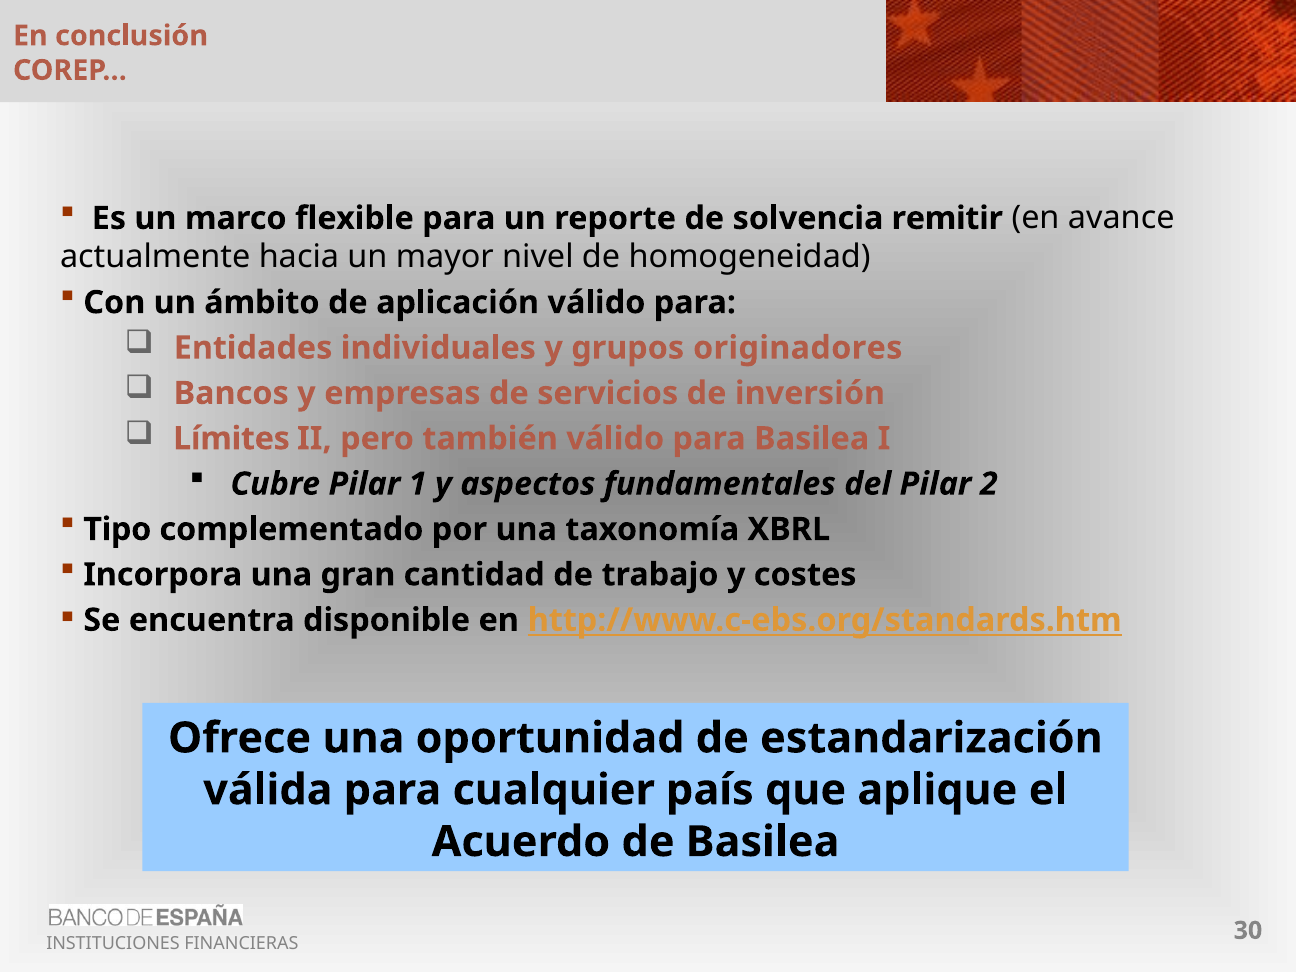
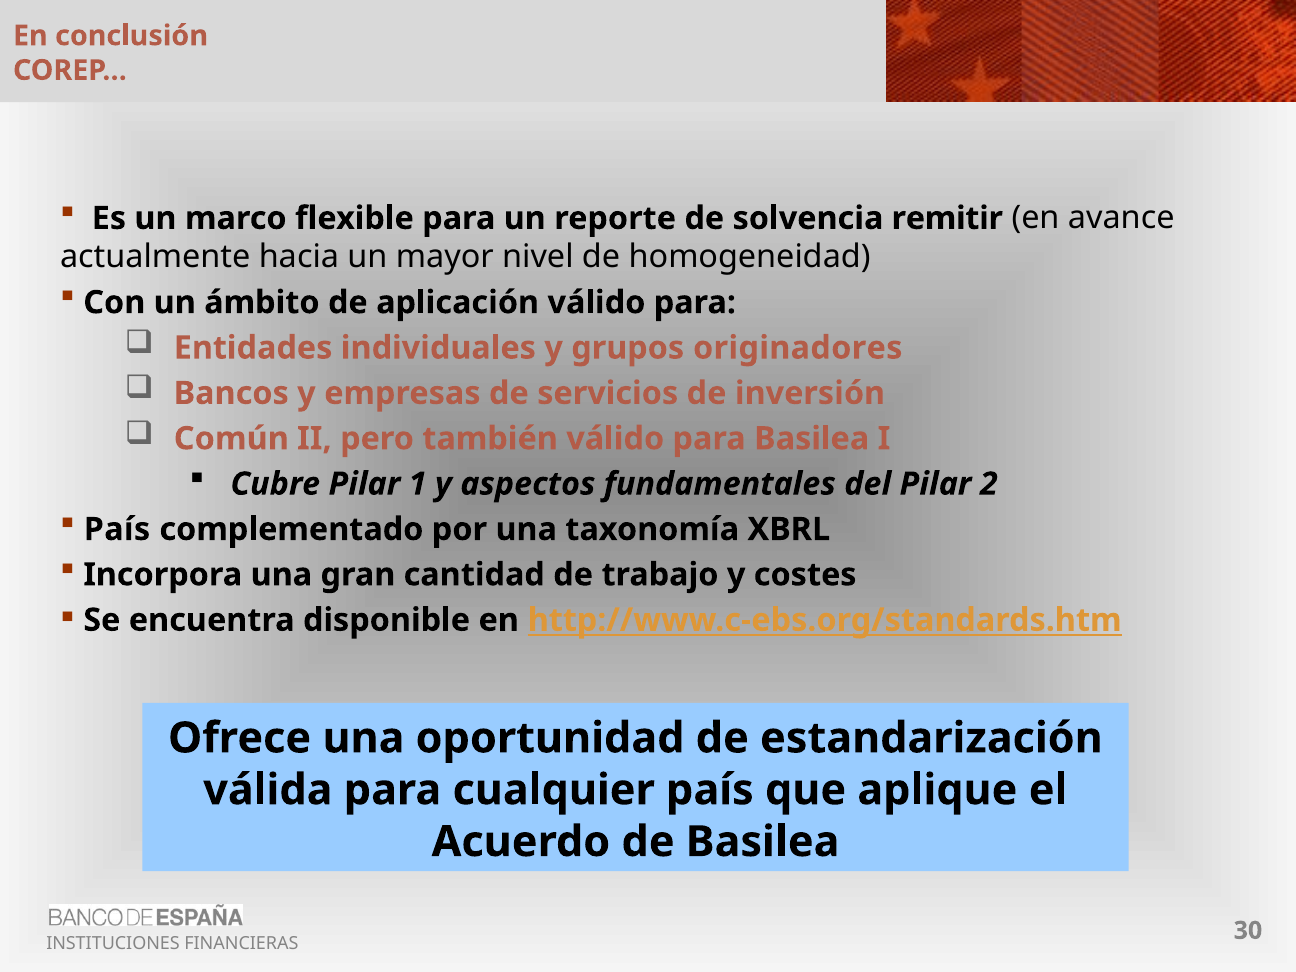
Límites: Límites -> Común
Tipo at (117, 529): Tipo -> País
